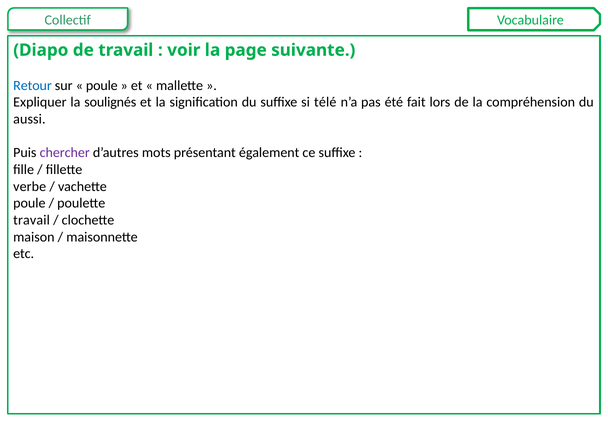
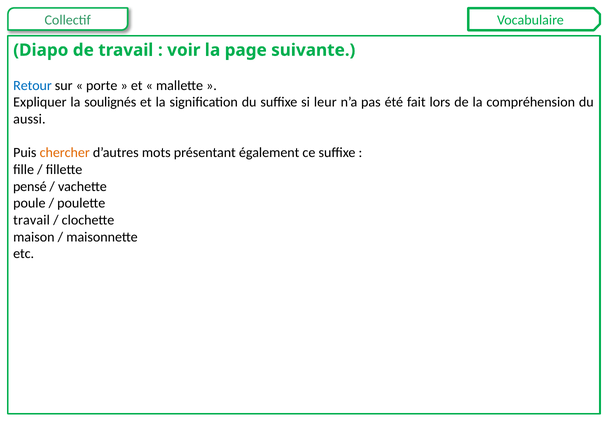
poule at (102, 85): poule -> porte
télé: télé -> leur
chercher colour: purple -> orange
verbe: verbe -> pensé
